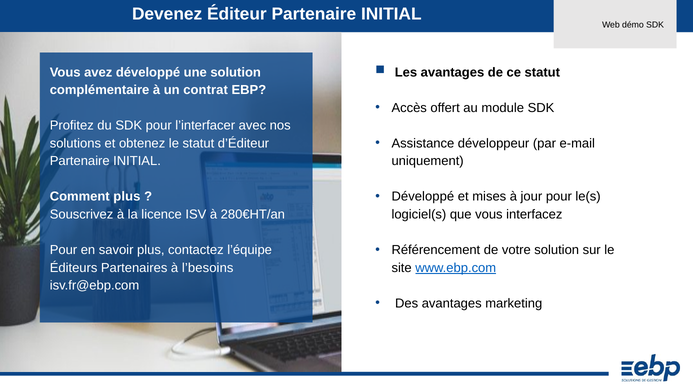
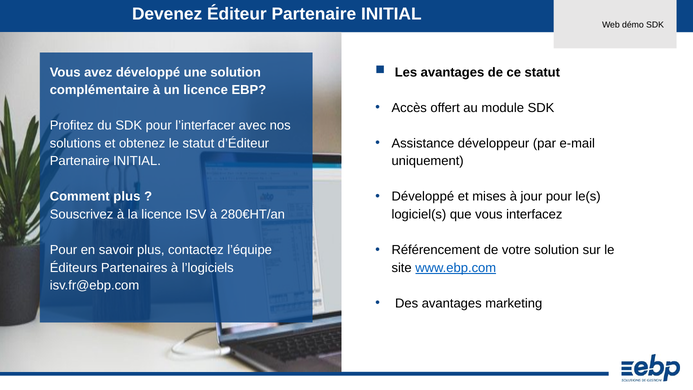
un contrat: contrat -> licence
l’besoins: l’besoins -> l’logiciels
